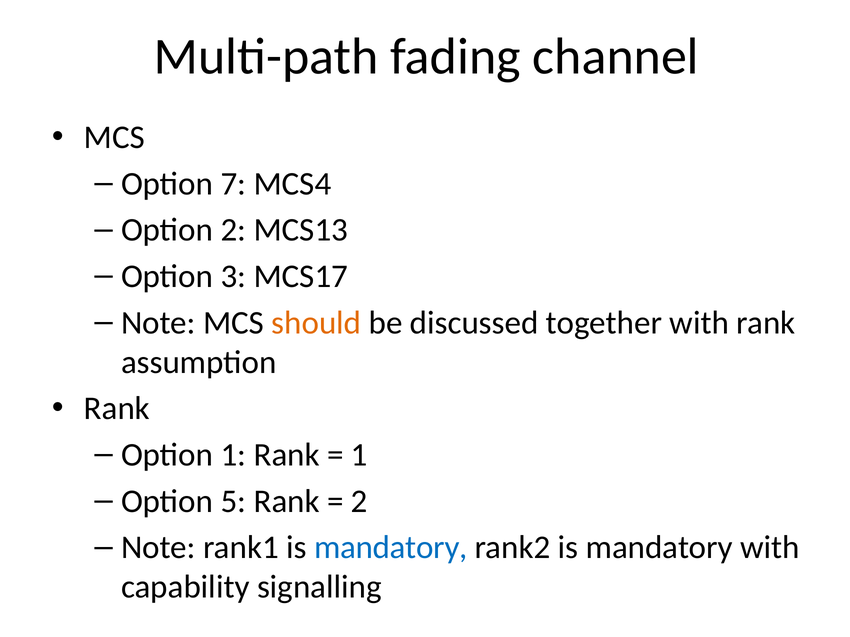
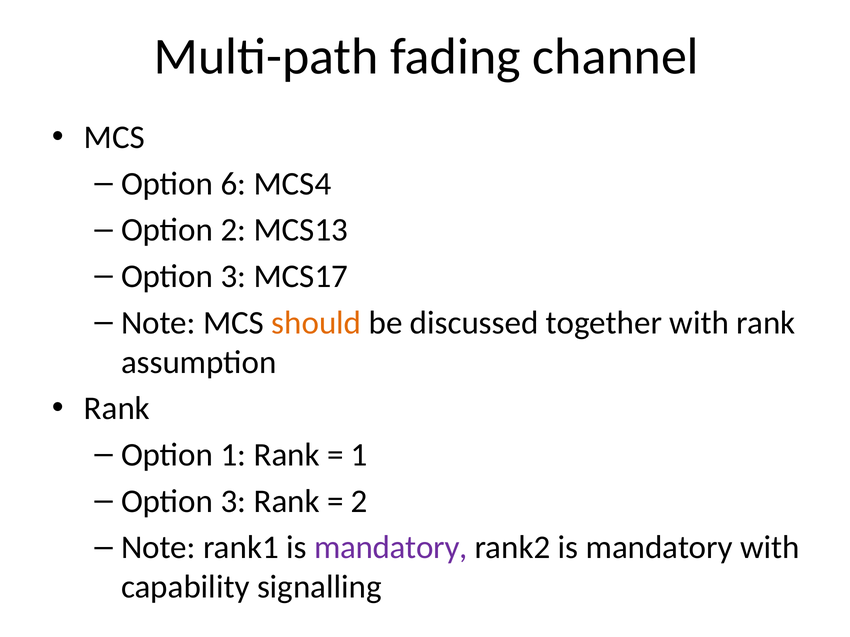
7: 7 -> 6
5 at (233, 502): 5 -> 3
mandatory at (391, 548) colour: blue -> purple
